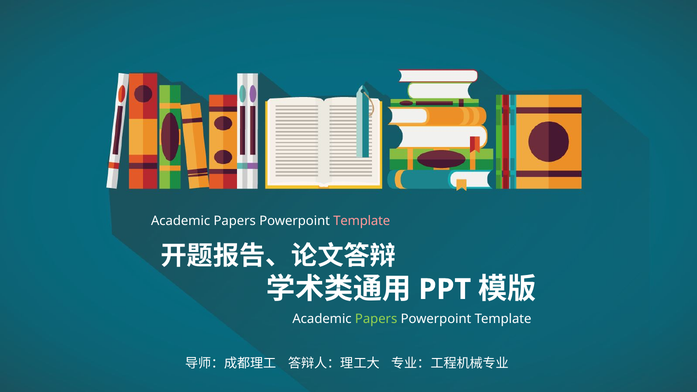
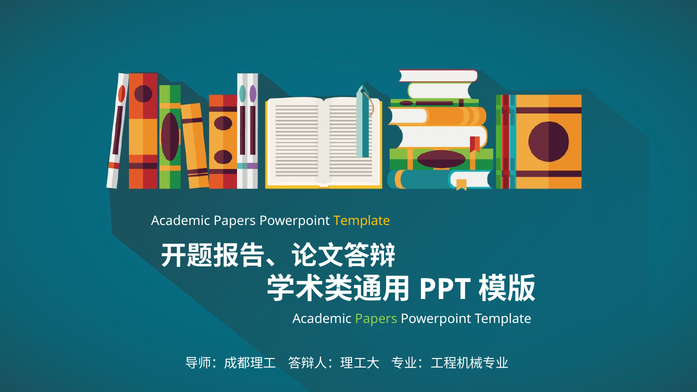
Template at (362, 221) colour: pink -> yellow
